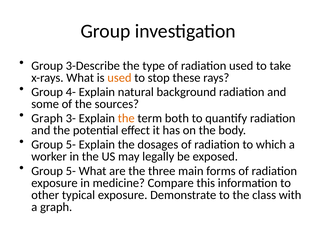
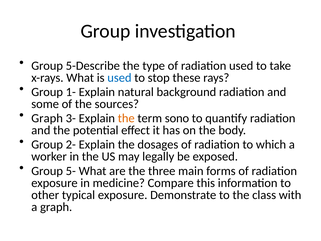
3-Describe: 3-Describe -> 5-Describe
used at (119, 78) colour: orange -> blue
4-: 4- -> 1-
both: both -> sono
5- at (71, 144): 5- -> 2-
